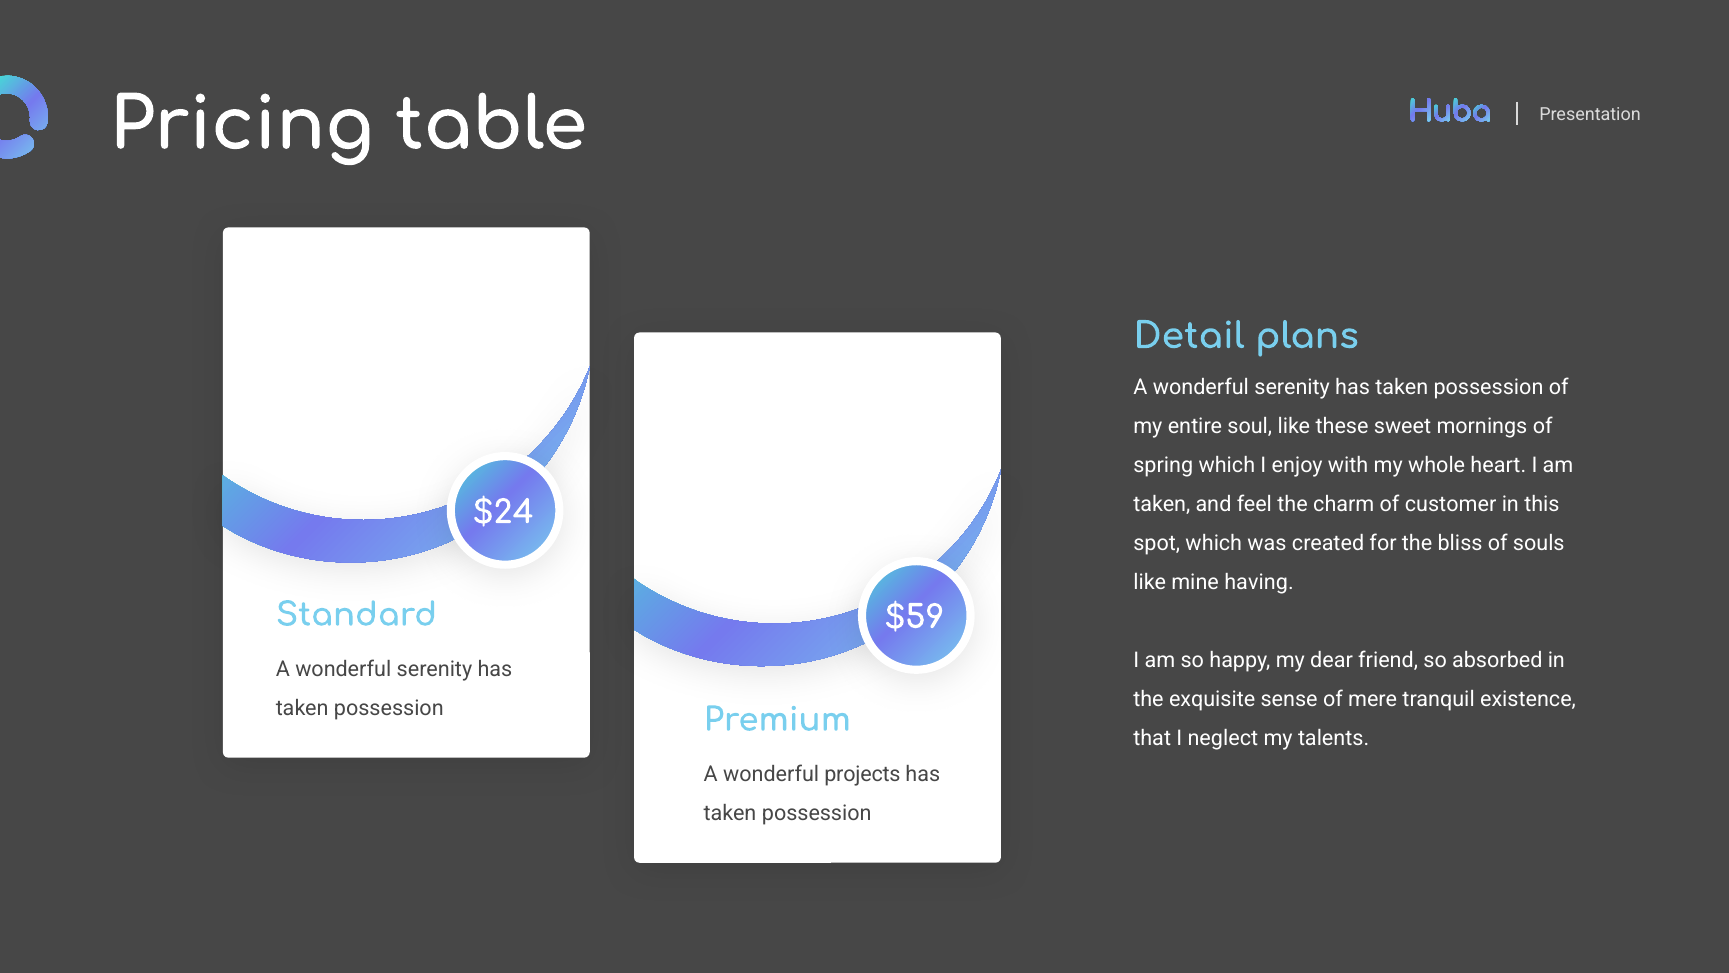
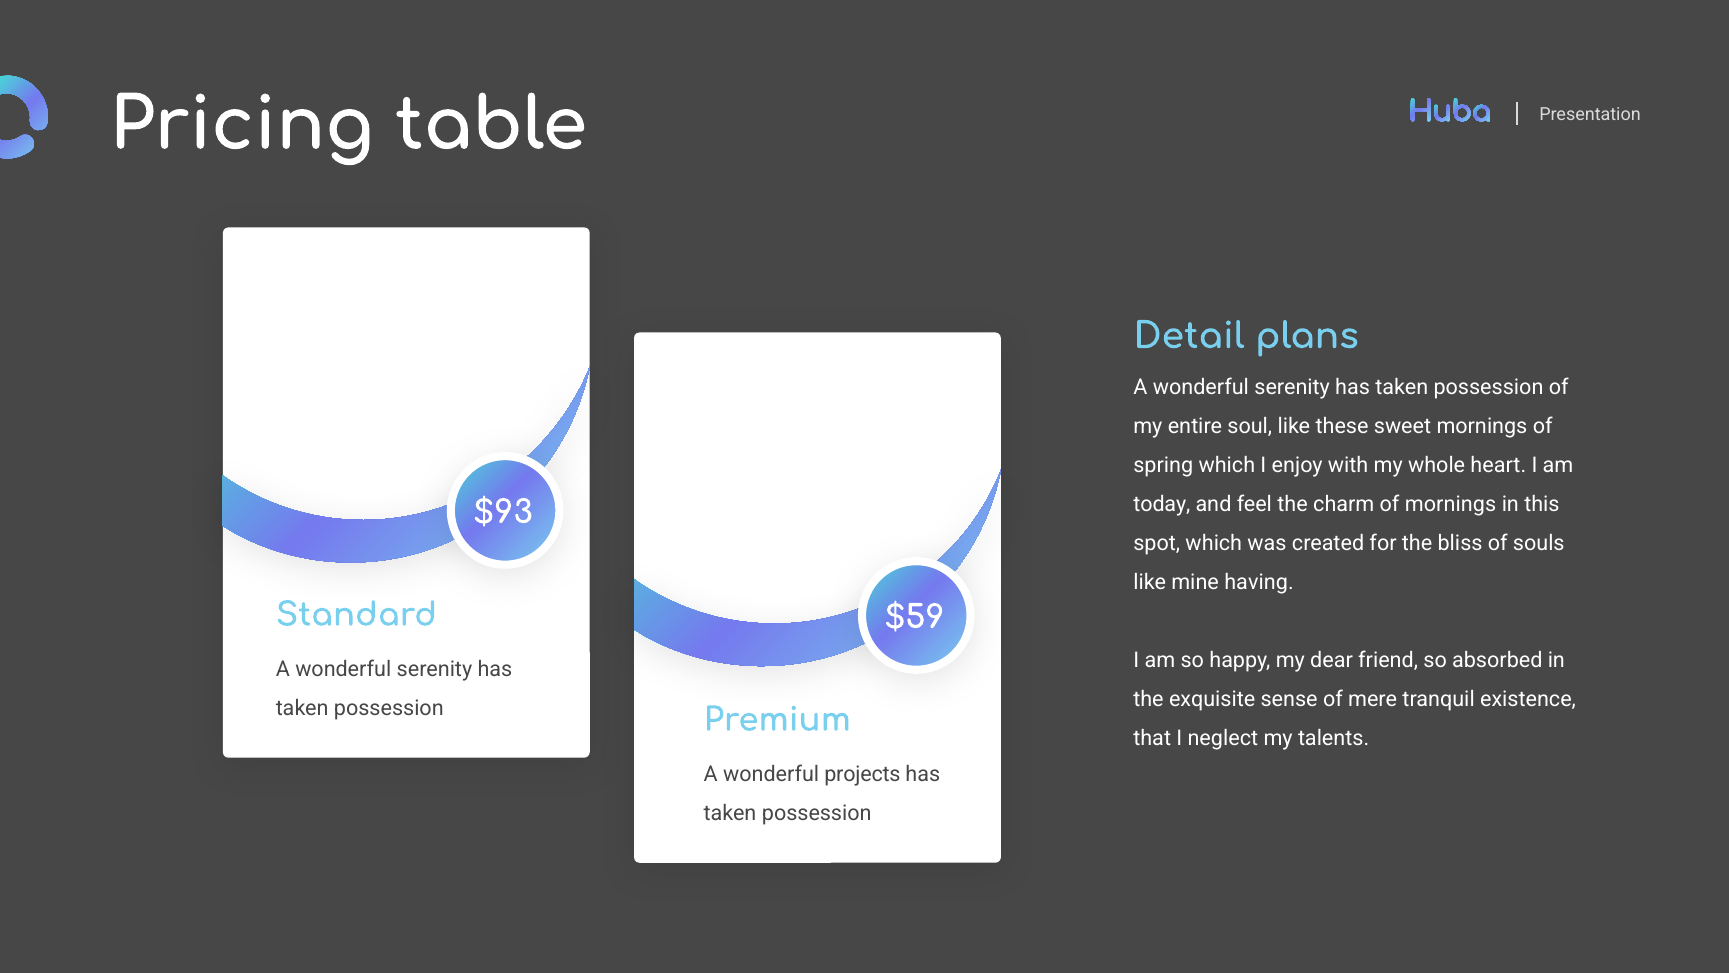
taken at (1162, 504): taken -> today
of customer: customer -> mornings
$24: $24 -> $93
